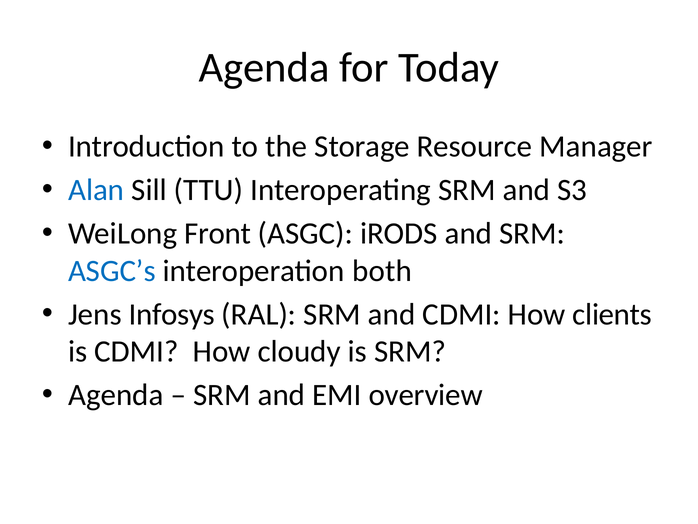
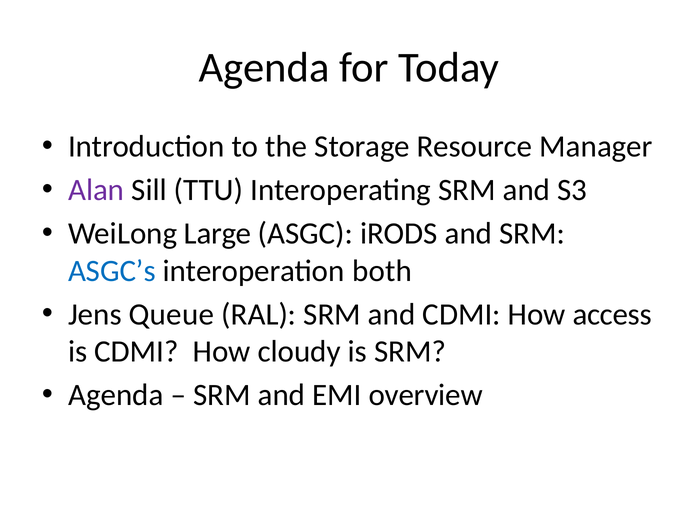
Alan colour: blue -> purple
Front: Front -> Large
Infosys: Infosys -> Queue
clients: clients -> access
